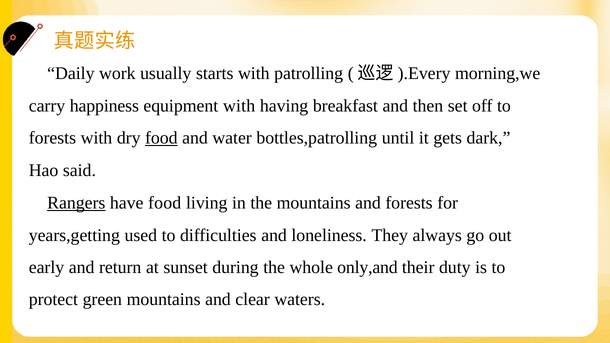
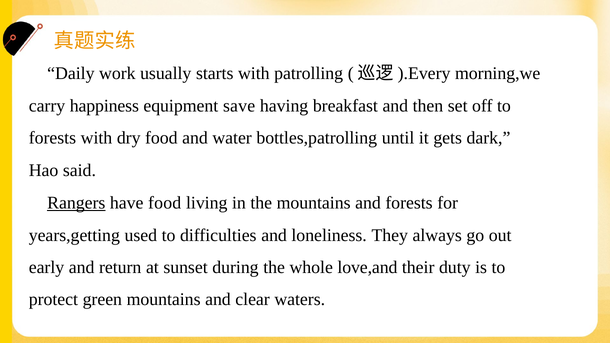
equipment with: with -> save
food at (161, 138) underline: present -> none
only,and: only,and -> love,and
